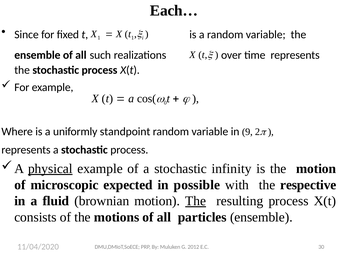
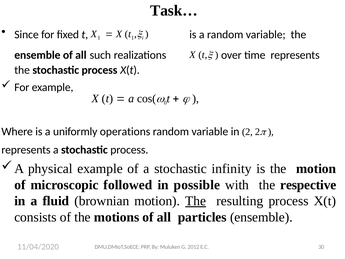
Each…: Each… -> Task…
standpoint: standpoint -> operations
in 9: 9 -> 2
physical underline: present -> none
expected: expected -> followed
